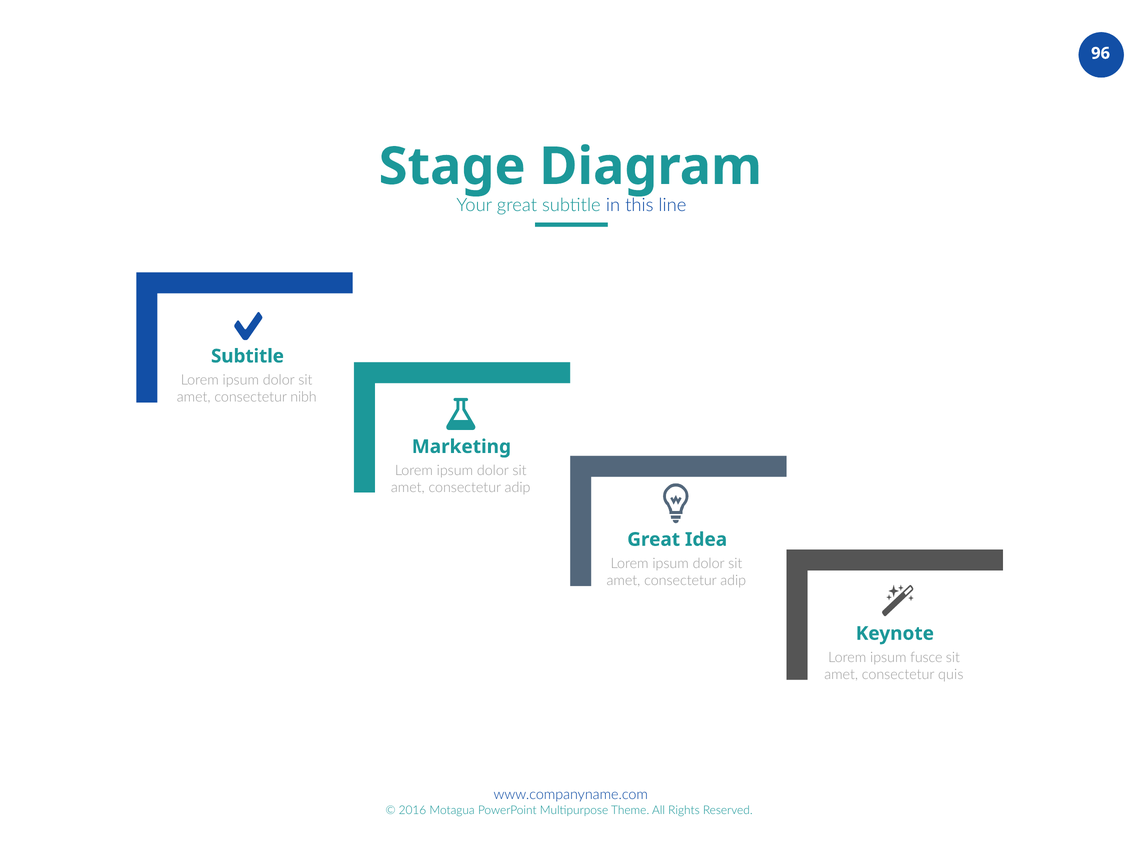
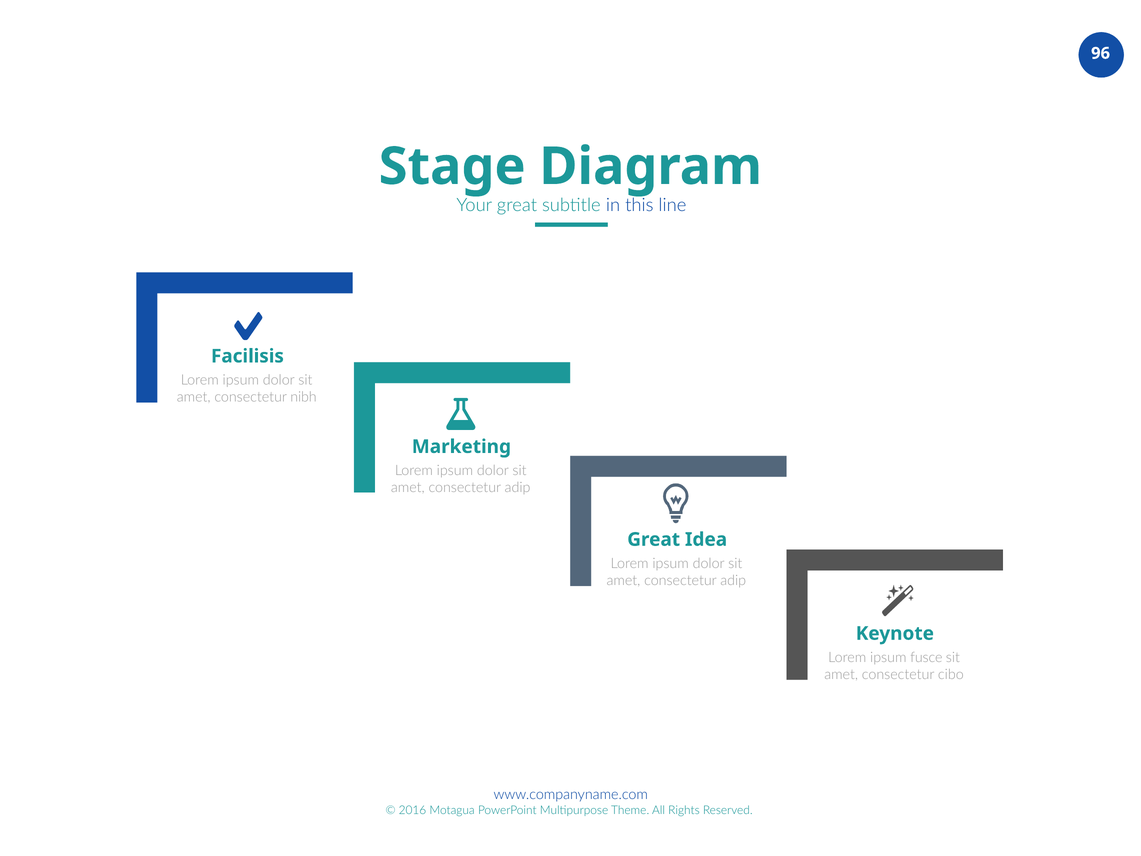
Subtitle at (247, 356): Subtitle -> Facilisis
quis: quis -> cibo
